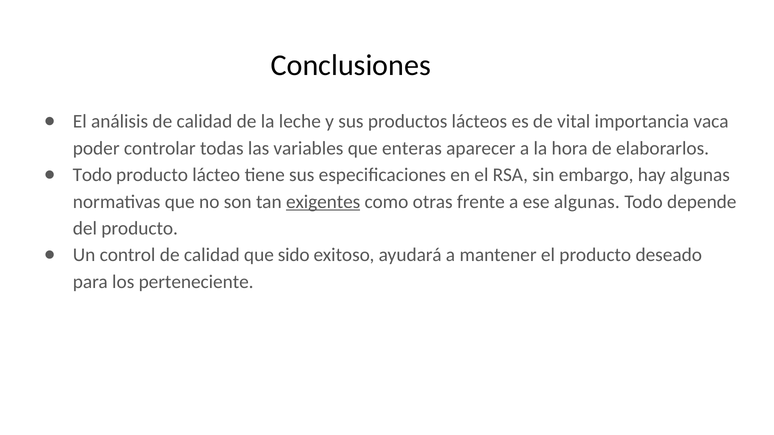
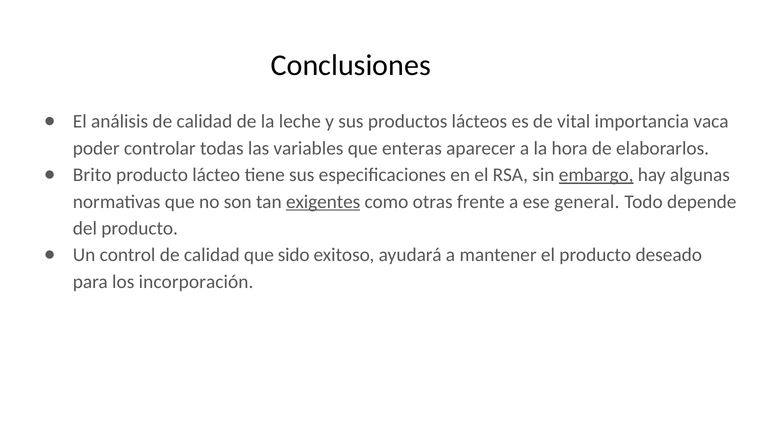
Todo at (92, 175): Todo -> Brito
embargo underline: none -> present
ese algunas: algunas -> general
perteneciente: perteneciente -> incorporación
